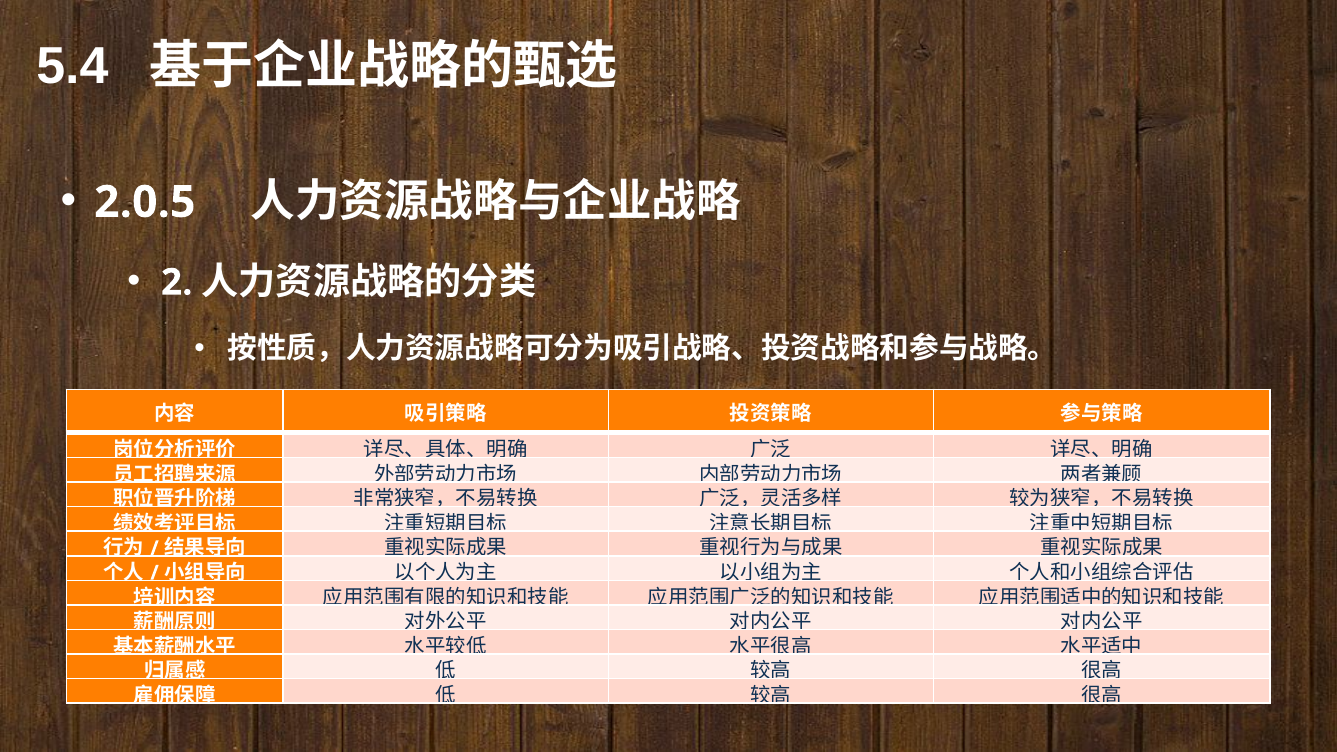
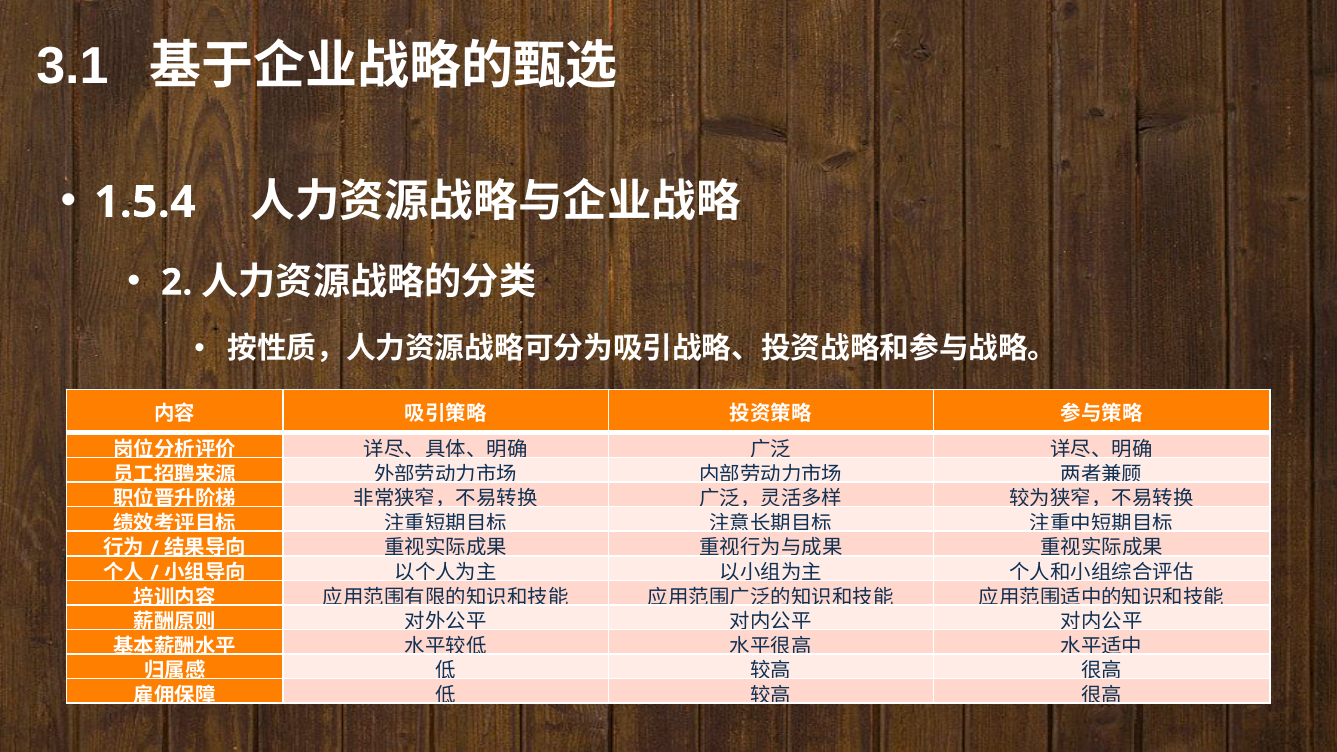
5.4: 5.4 -> 3.1
2.0.5: 2.0.5 -> 1.5.4
